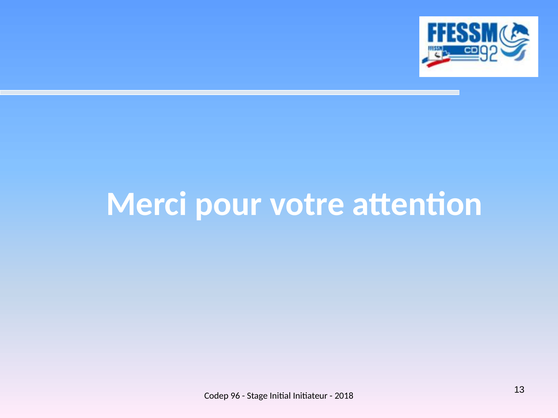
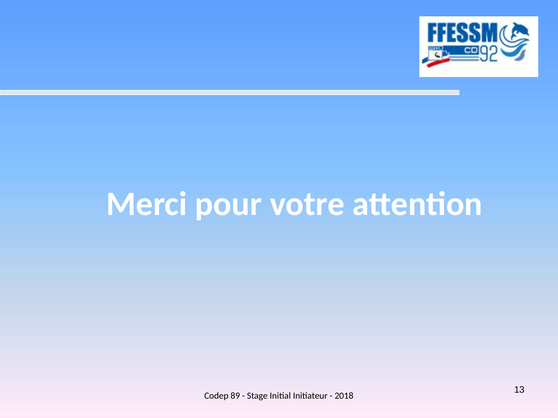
96: 96 -> 89
